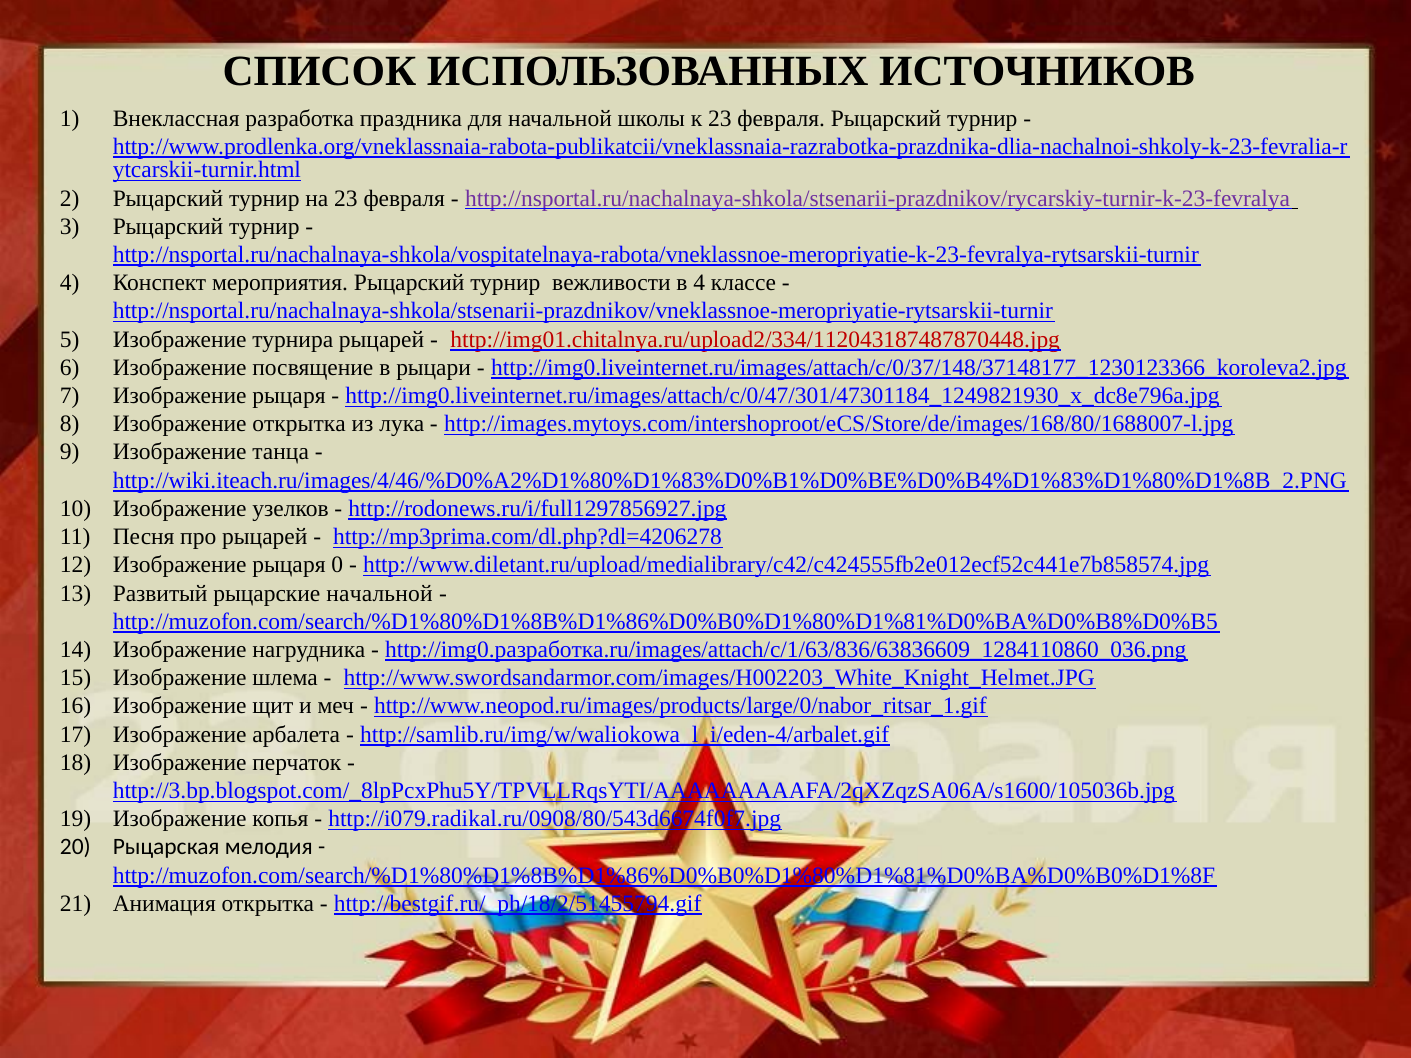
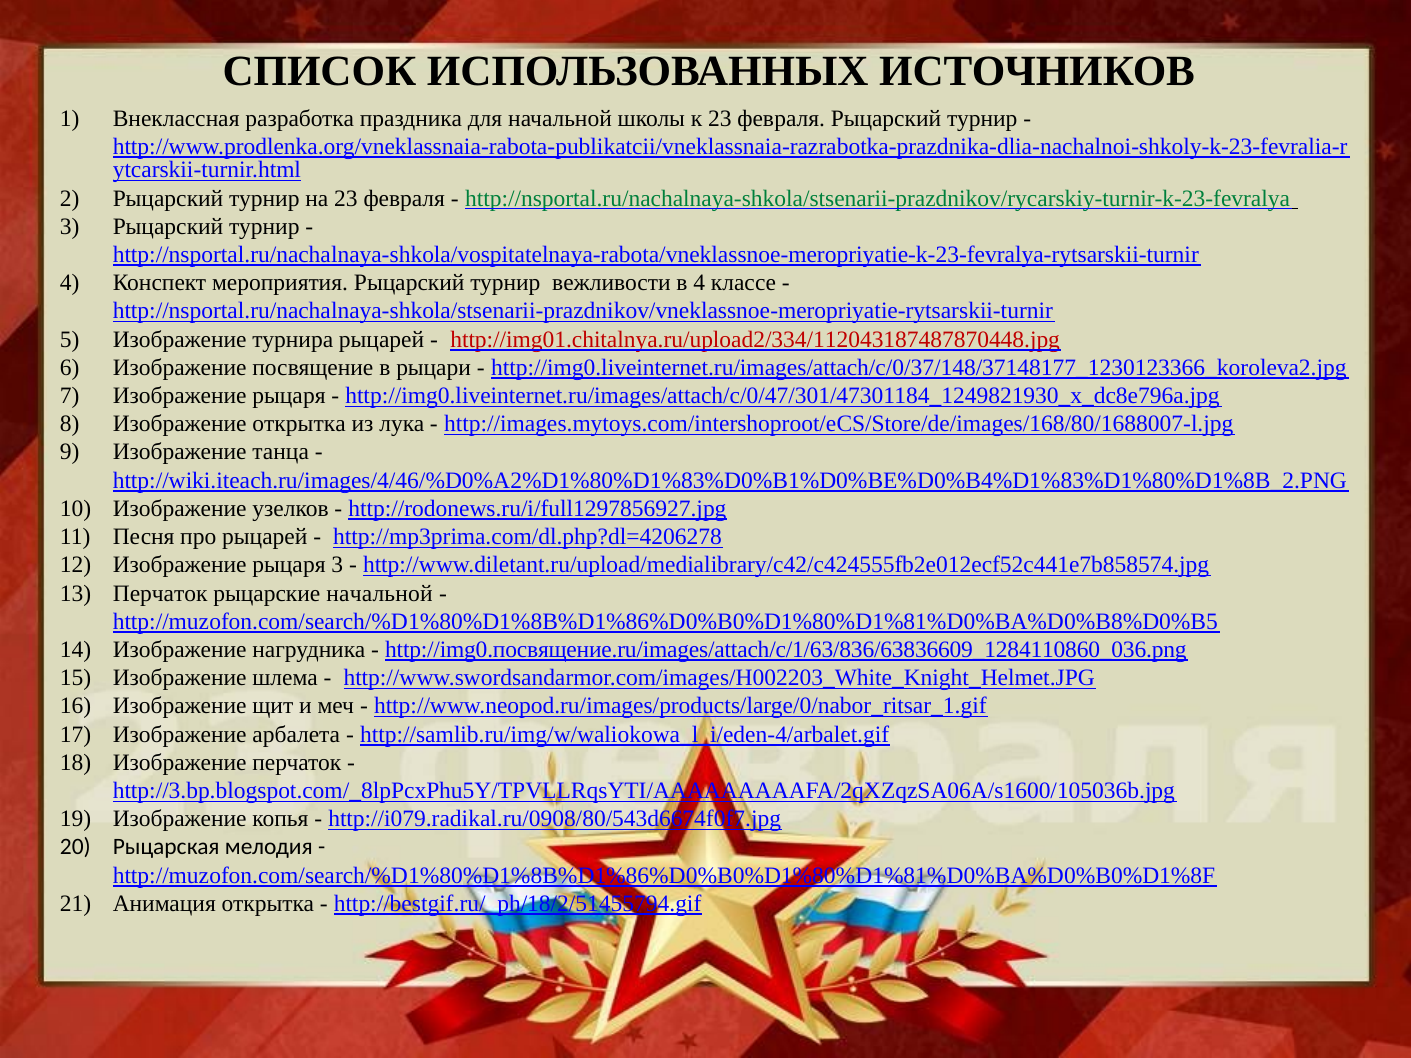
http://nsportal.ru/nachalnaya-shkola/stsenarii-prazdnikov/rycarskiy-turnir-k-23-fevralya colour: purple -> green
рыцаря 0: 0 -> 3
Развитый at (160, 593): Развитый -> Перчаток
http://img0.разработка.ru/images/attach/c/1/63/836/63836609_1284110860_036.png: http://img0.разработка.ru/images/attach/c/1/63/836/63836609_1284110860_036.png -> http://img0.посвящение.ru/images/attach/c/1/63/836/63836609_1284110860_036.png
